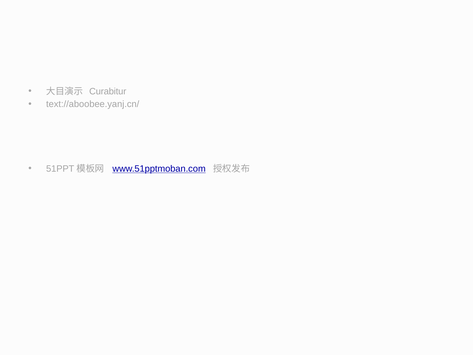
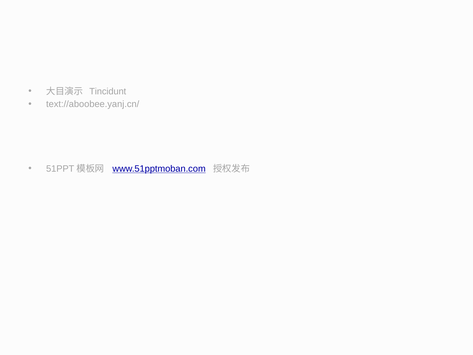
Curabitur: Curabitur -> Tincidunt
